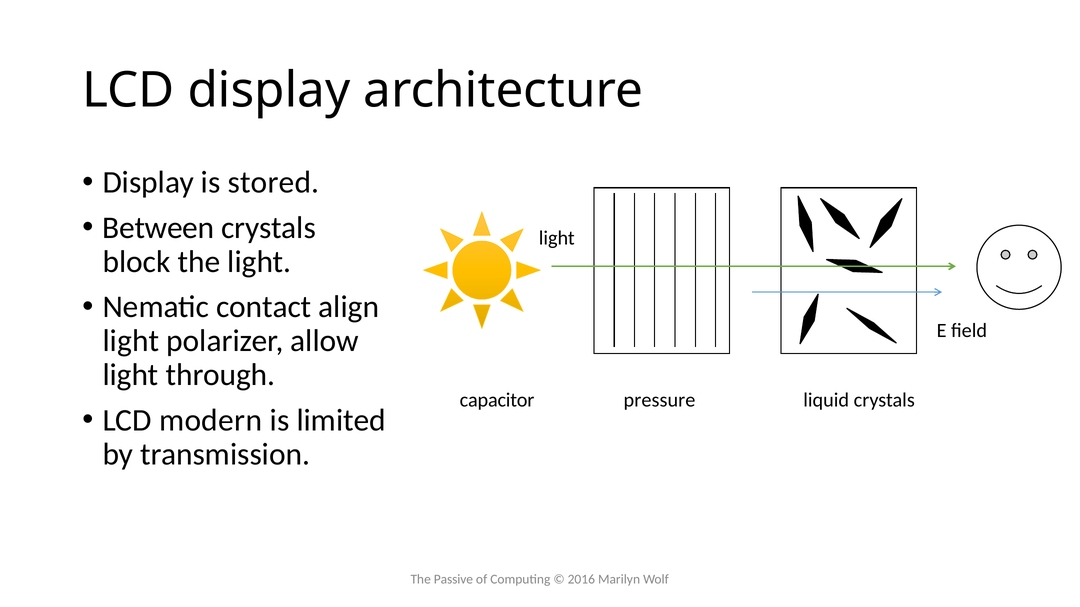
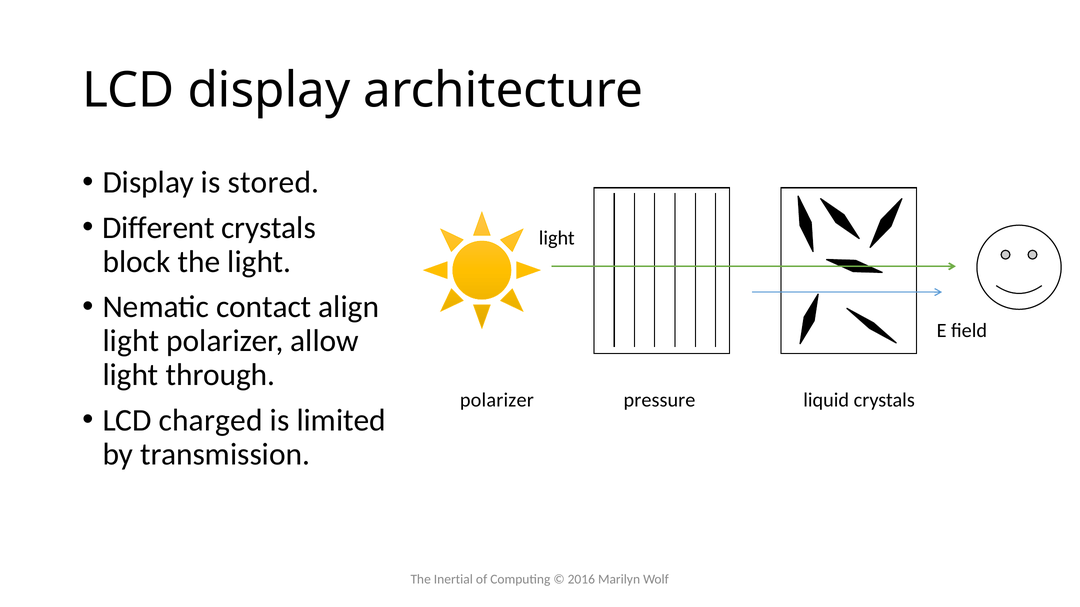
Between: Between -> Different
capacitor at (497, 401): capacitor -> polarizer
modern: modern -> charged
Passive: Passive -> Inertial
